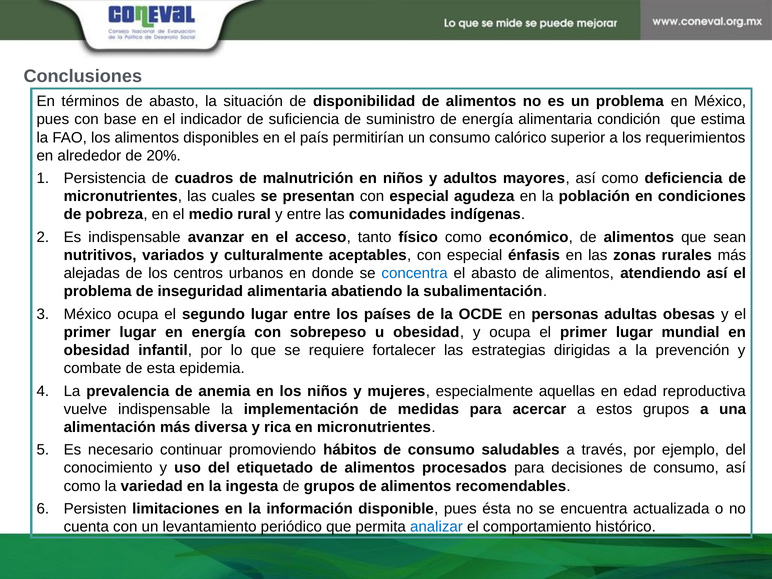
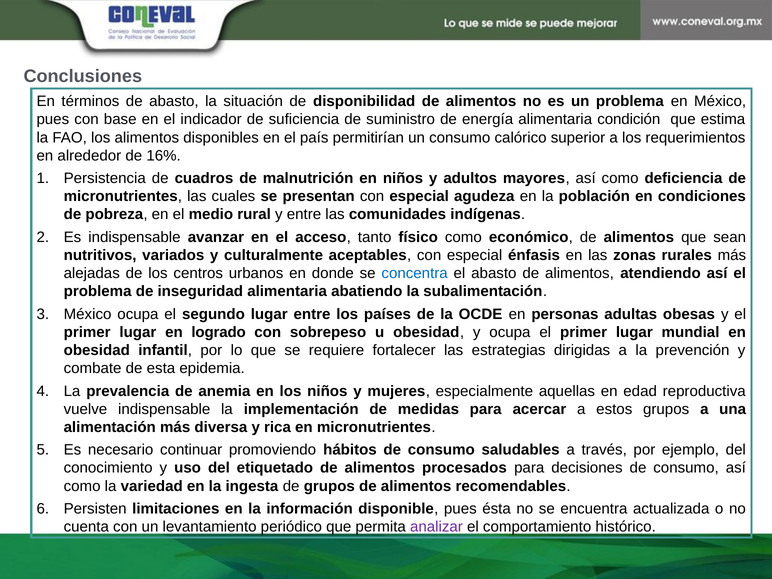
20%: 20% -> 16%
en energía: energía -> logrado
analizar colour: blue -> purple
